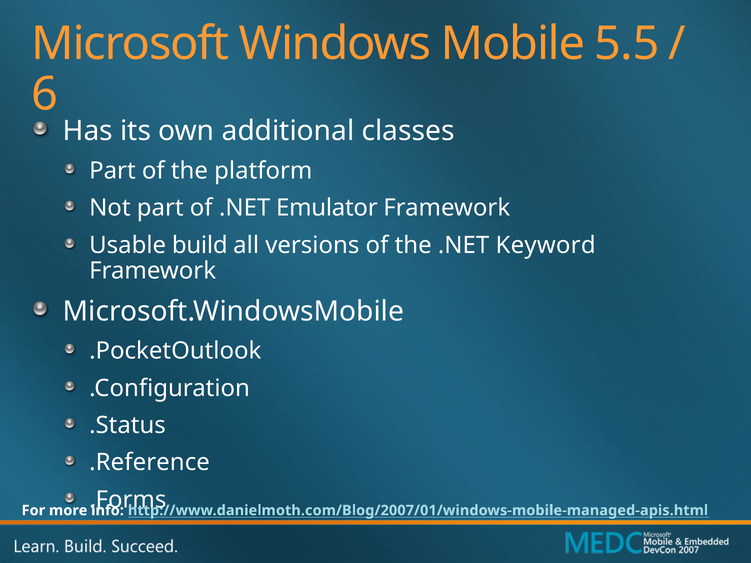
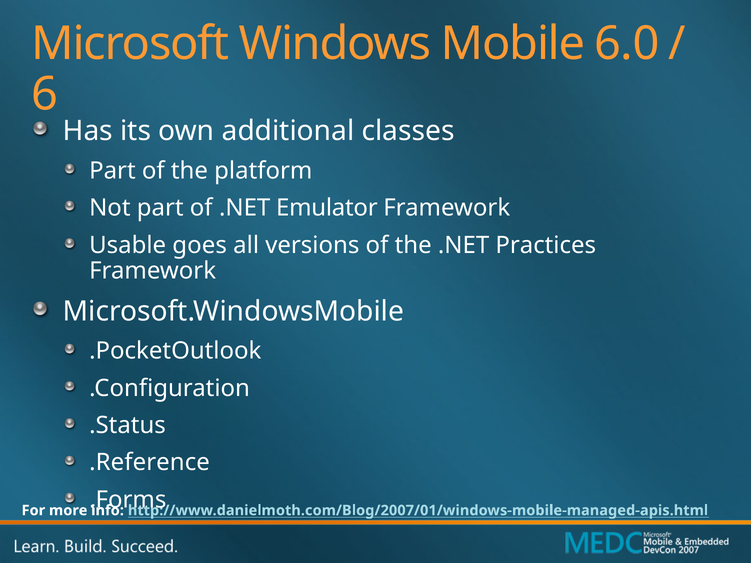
5.5: 5.5 -> 6.0
build: build -> goes
Keyword: Keyword -> Practices
